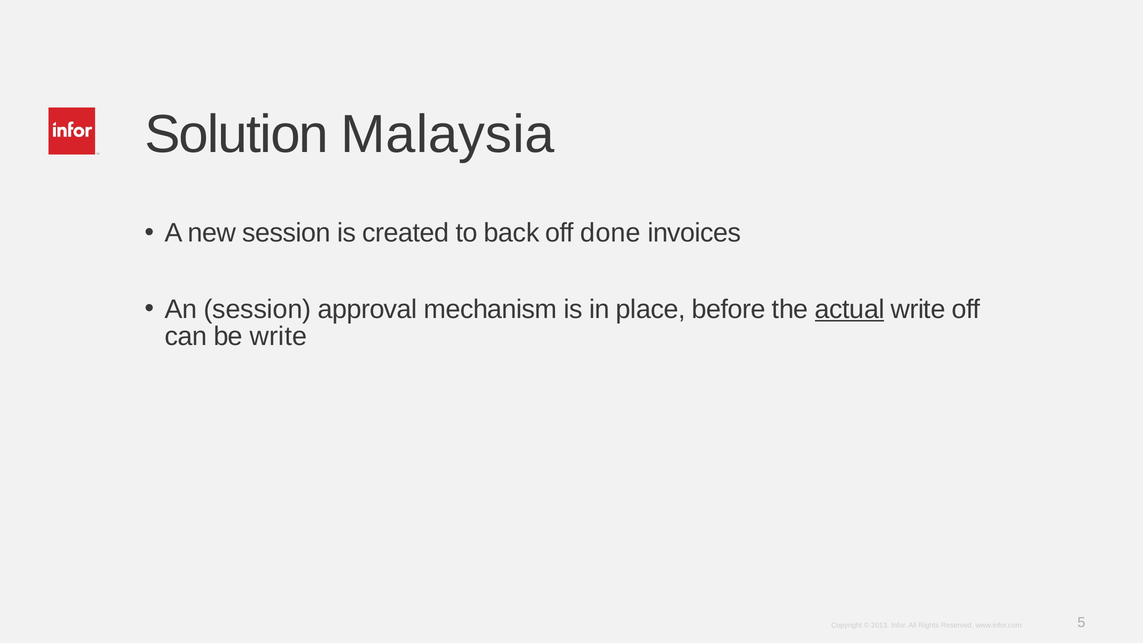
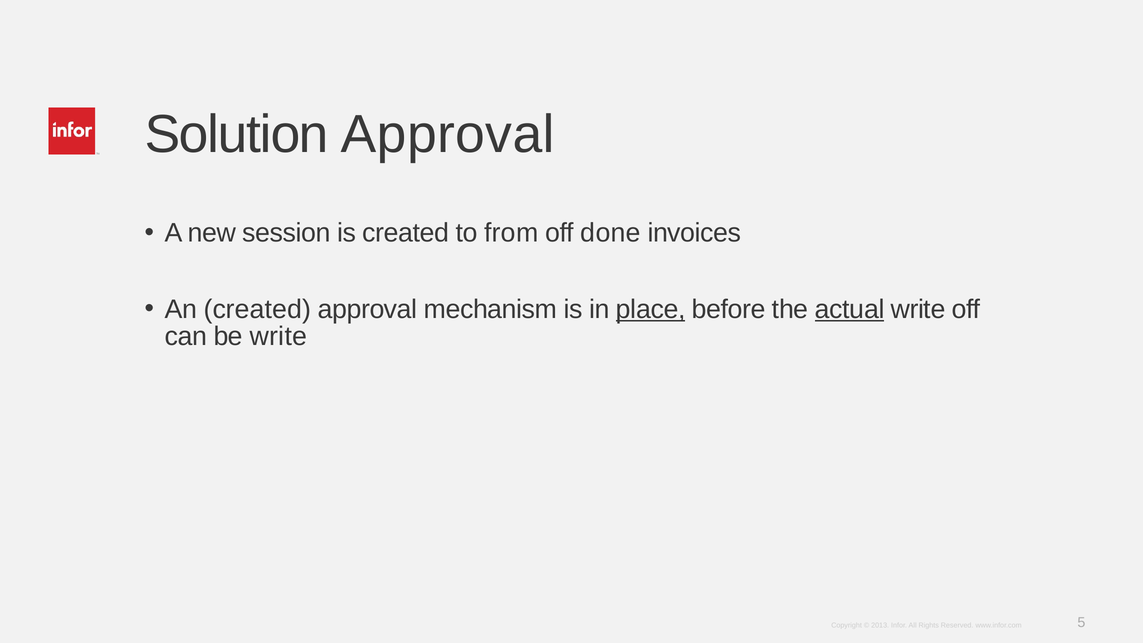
Solution Malaysia: Malaysia -> Approval
back: back -> from
An session: session -> created
place underline: none -> present
